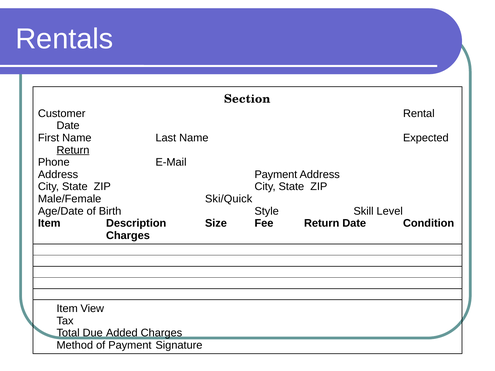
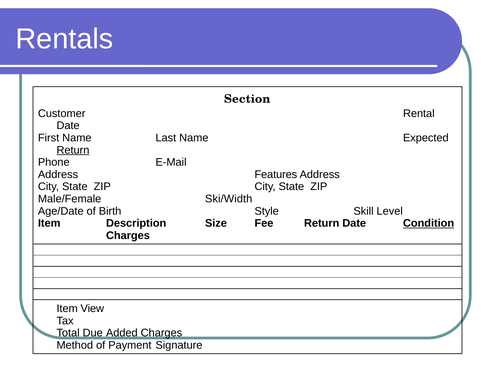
Address Payment: Payment -> Features
Ski/Quick: Ski/Quick -> Ski/Width
Condition underline: none -> present
